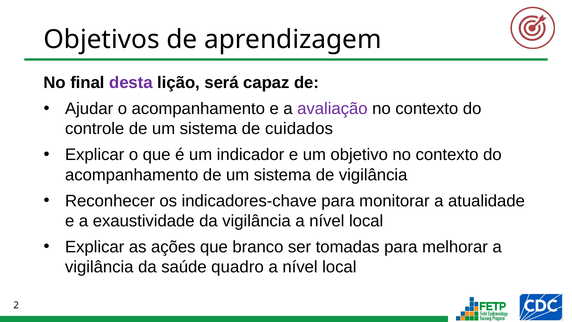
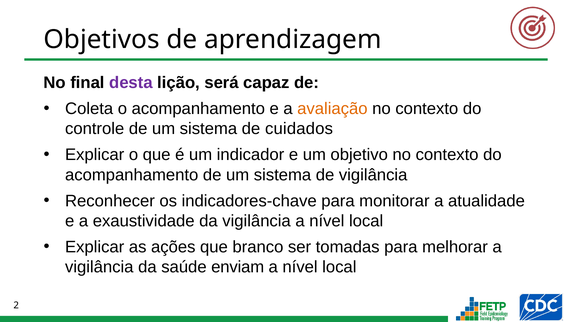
Ajudar: Ajudar -> Coleta
avaliação colour: purple -> orange
quadro: quadro -> enviam
